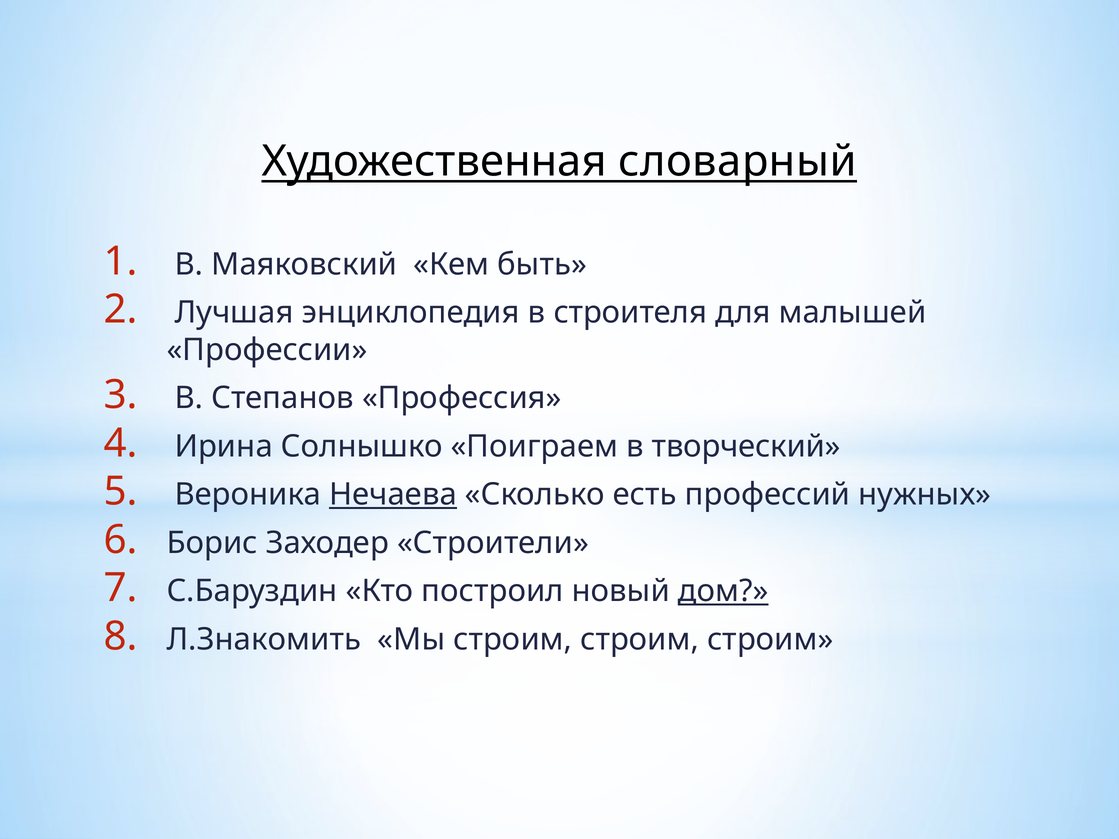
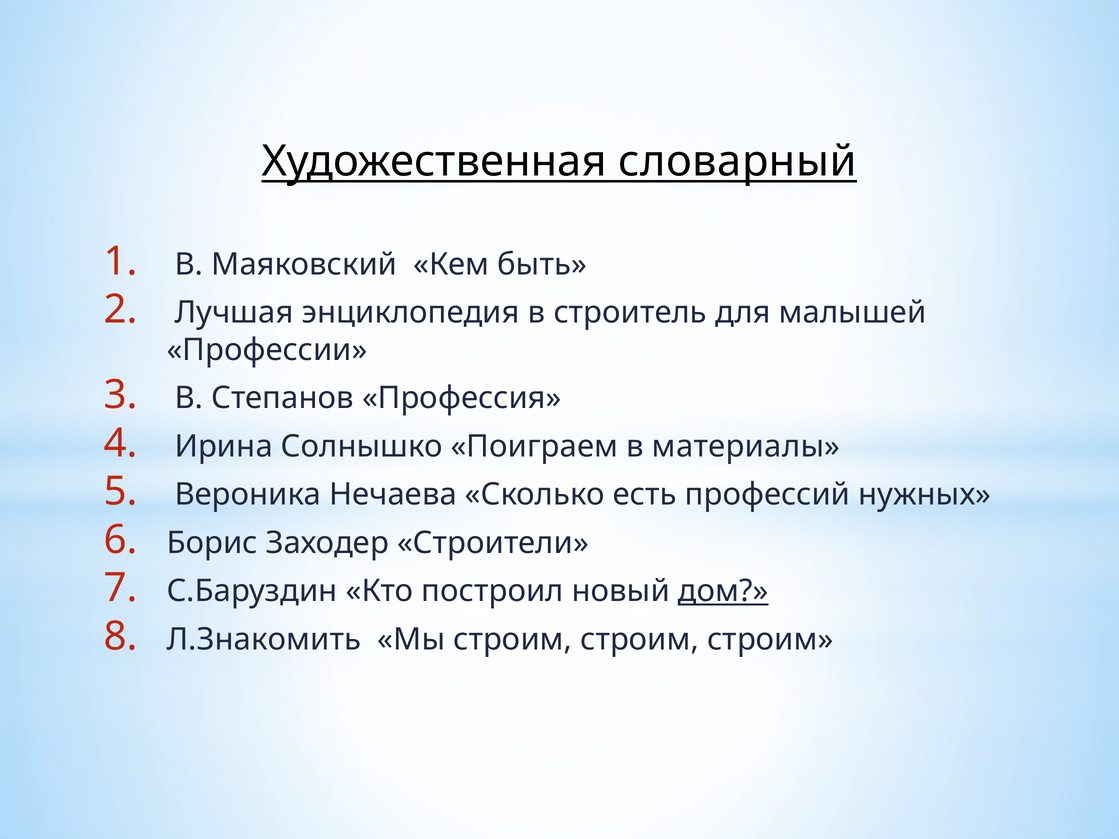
строителя: строителя -> строитель
творческий: творческий -> материалы
Нечаева underline: present -> none
